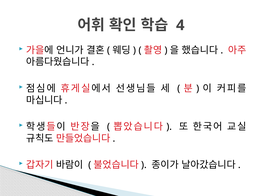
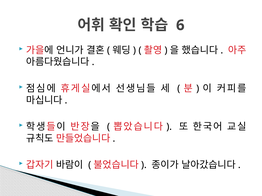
4: 4 -> 6
